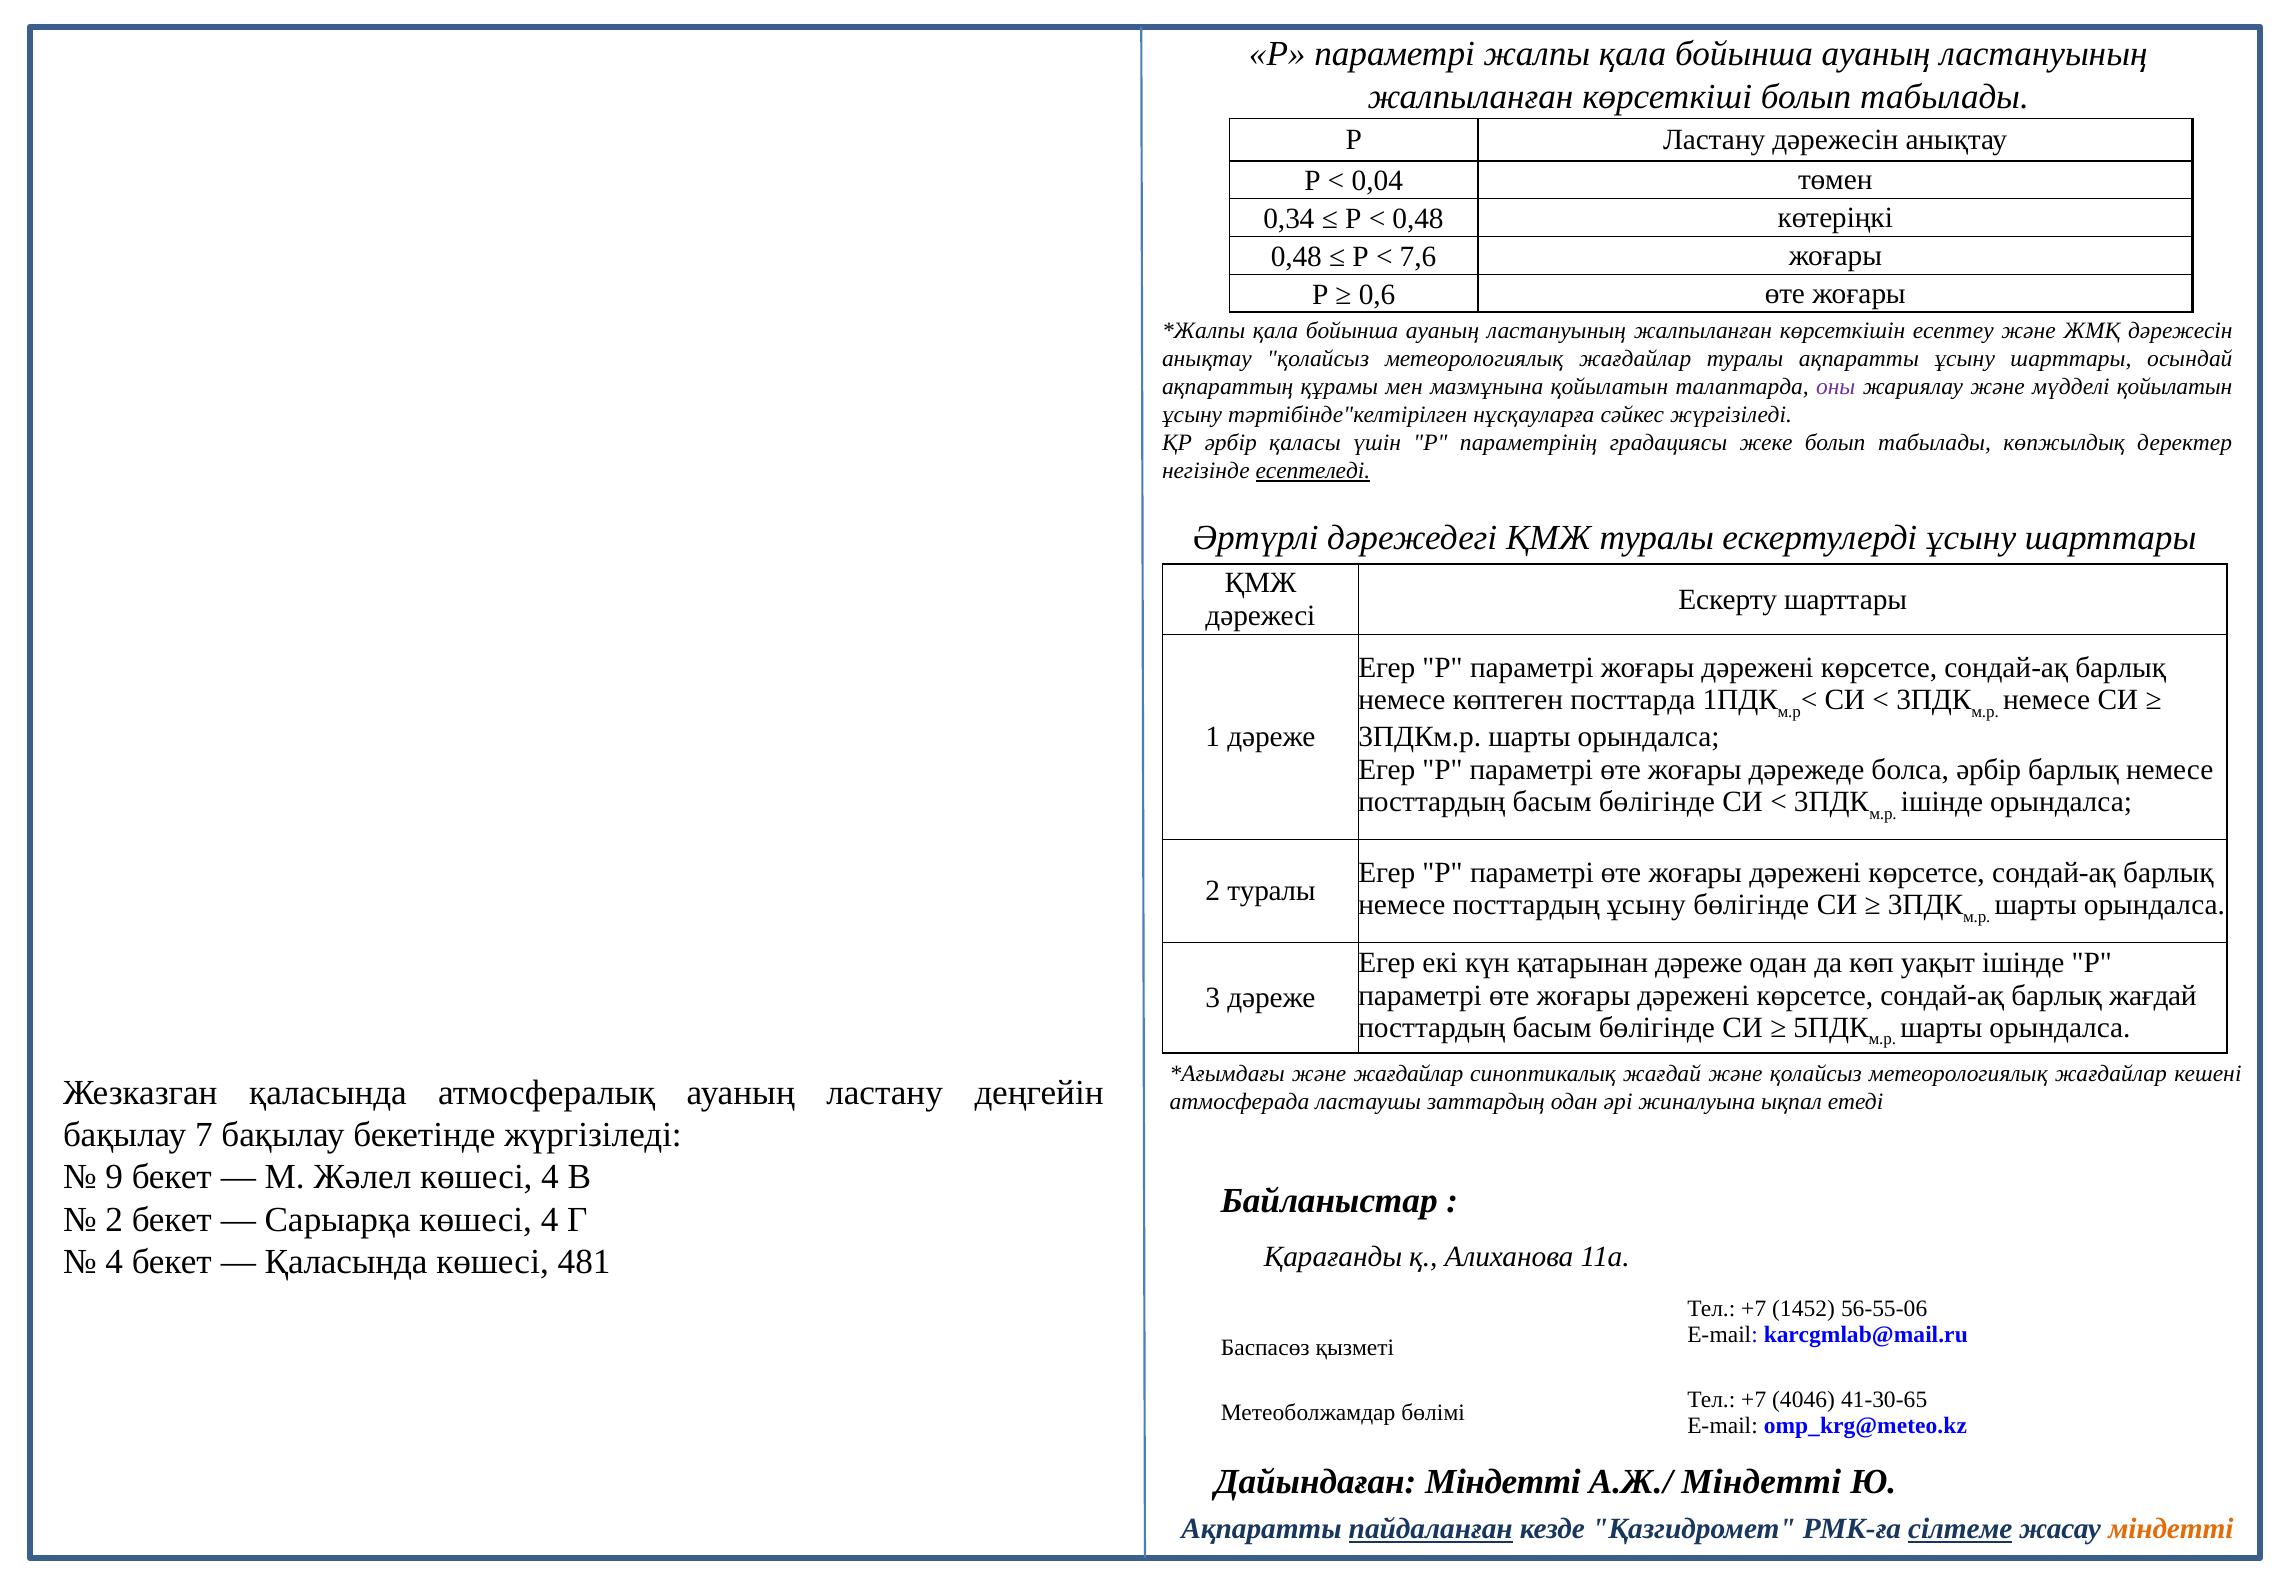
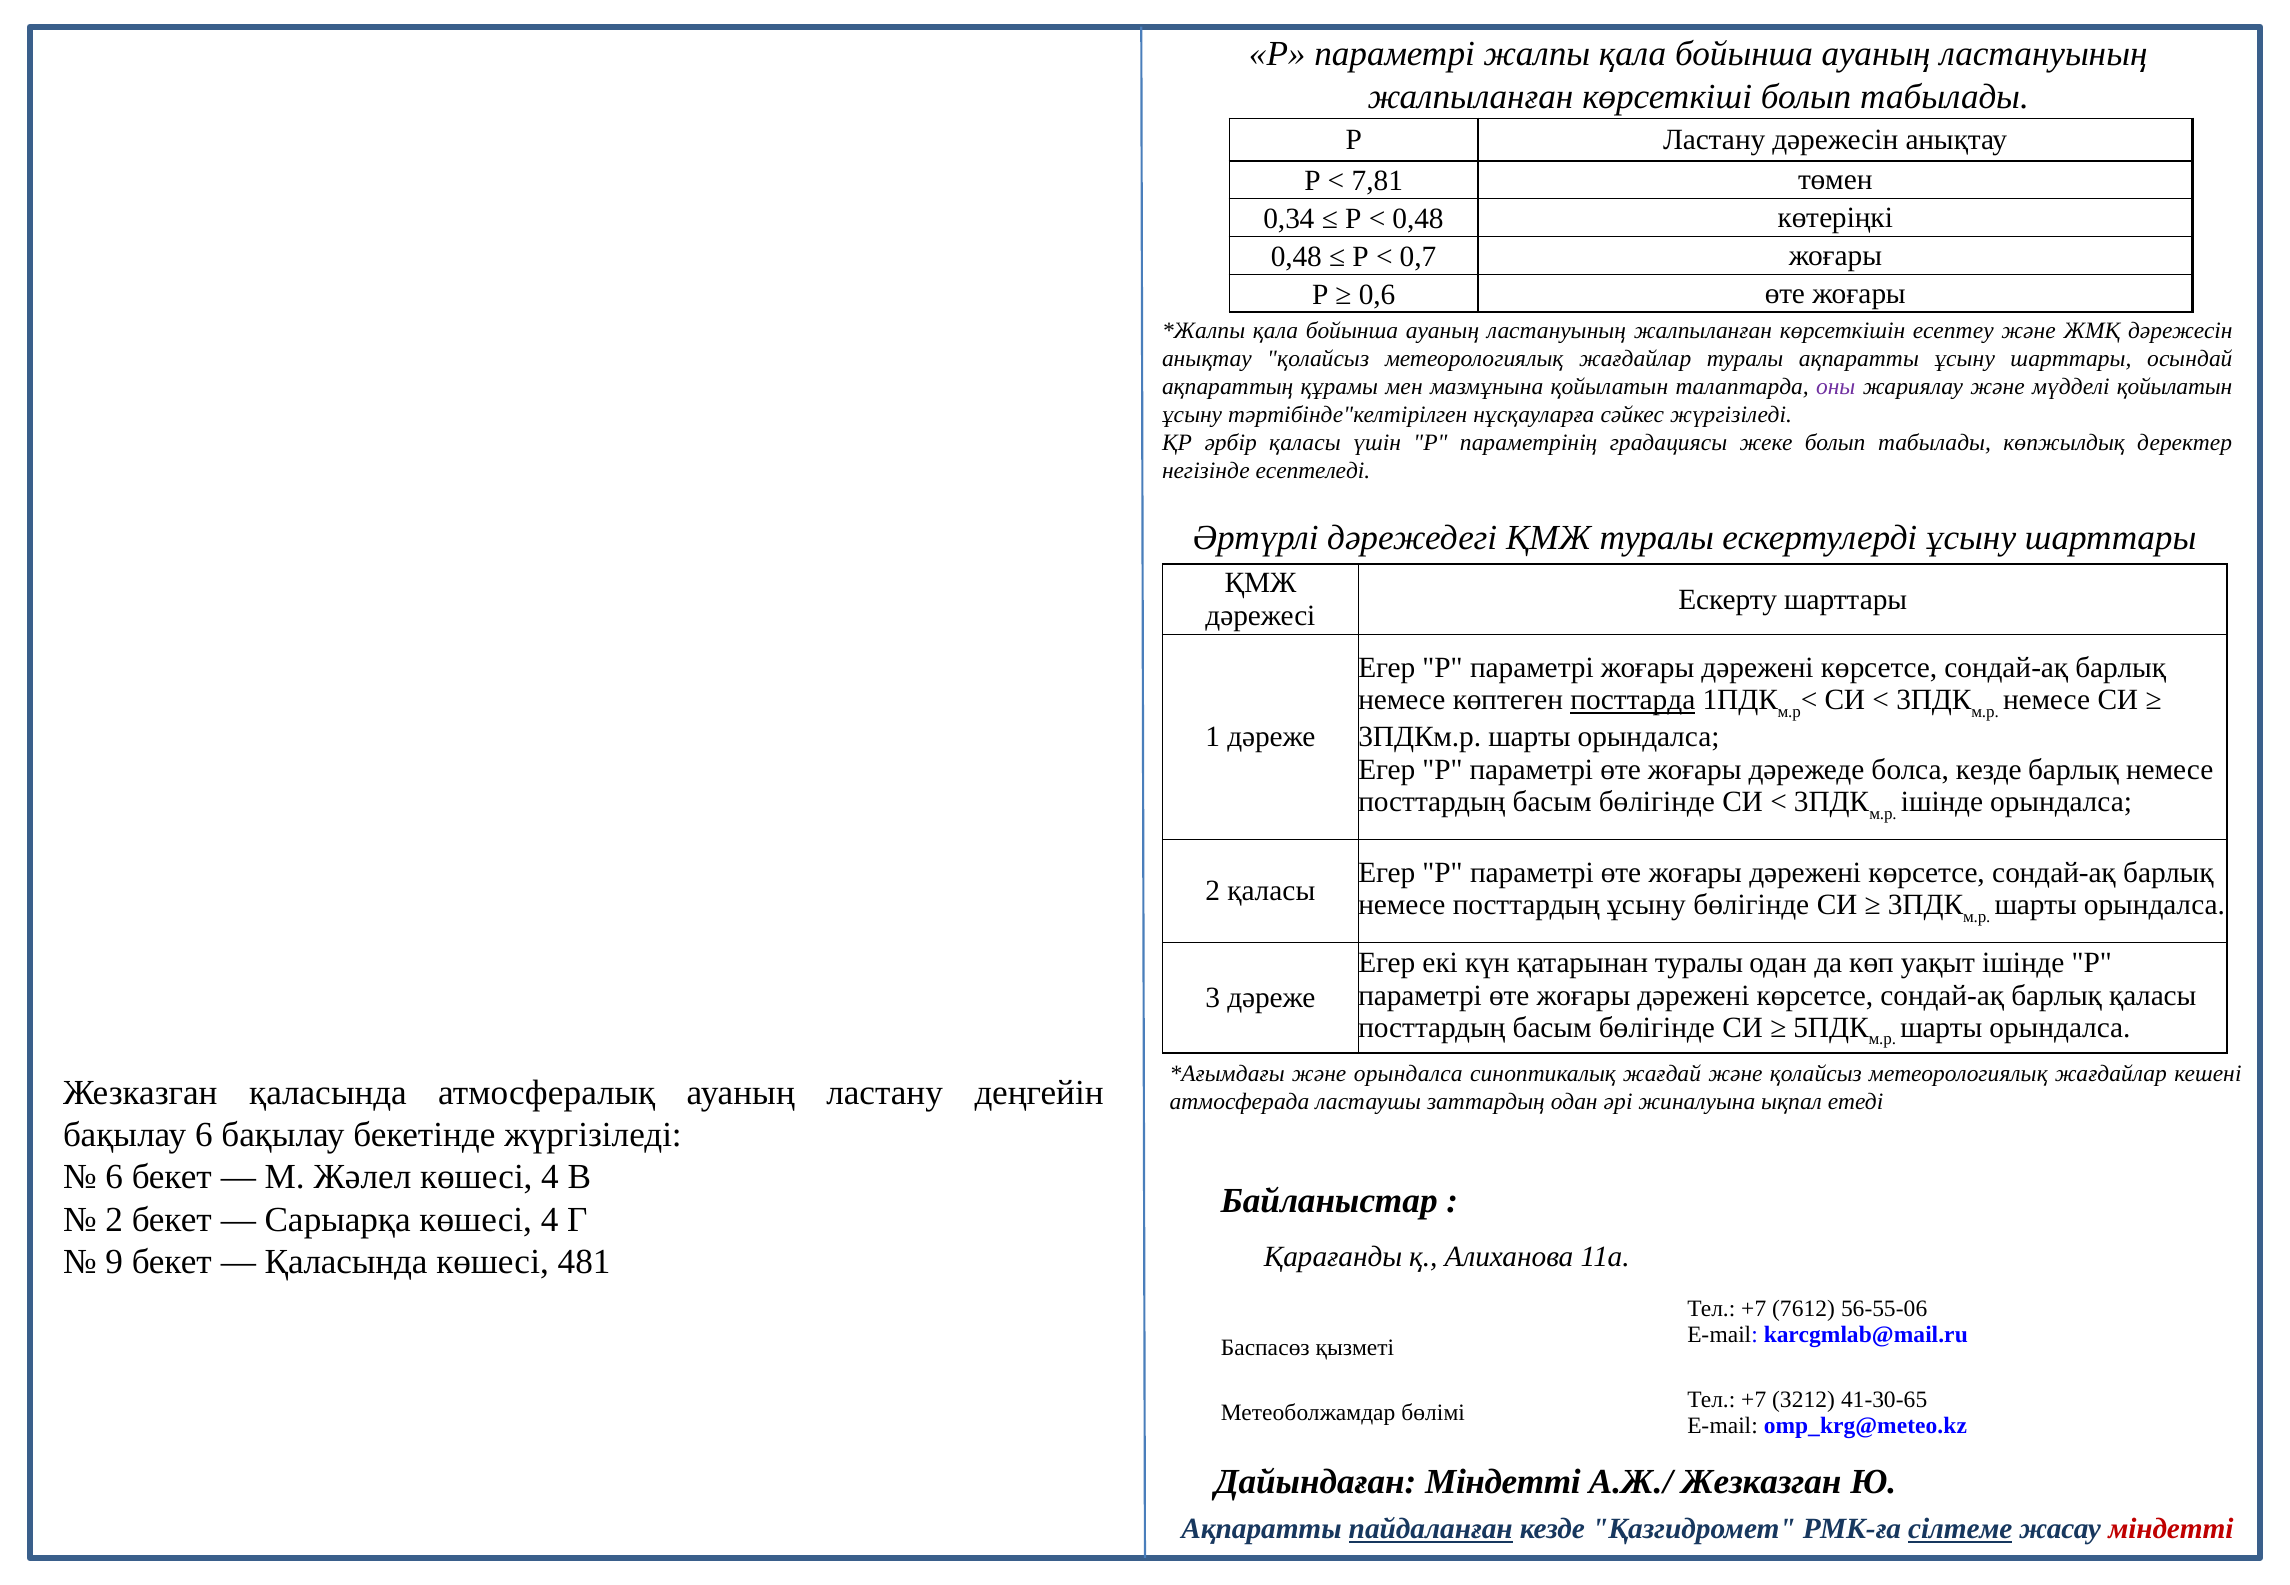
0,04: 0,04 -> 7,81
7,6: 7,6 -> 0,7
есептеледі underline: present -> none
посттарда underline: none -> present
болса әрбір: әрбір -> кезде
2 туралы: туралы -> қаласы
қатарынан дәреже: дәреже -> туралы
барлық жағдай: жағдай -> қаласы
және жағдайлар: жағдайлар -> орындалса
бақылау 7: 7 -> 6
9 at (114, 1177): 9 -> 6
4 at (114, 1262): 4 -> 9
1452: 1452 -> 7612
4046: 4046 -> 3212
А.Ж./ Міндетті: Міндетті -> Жезказган
міндетті at (2171, 1529) colour: orange -> red
